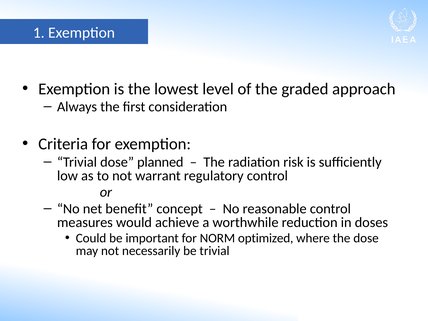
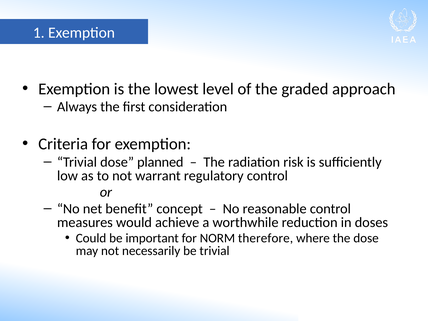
optimized: optimized -> therefore
